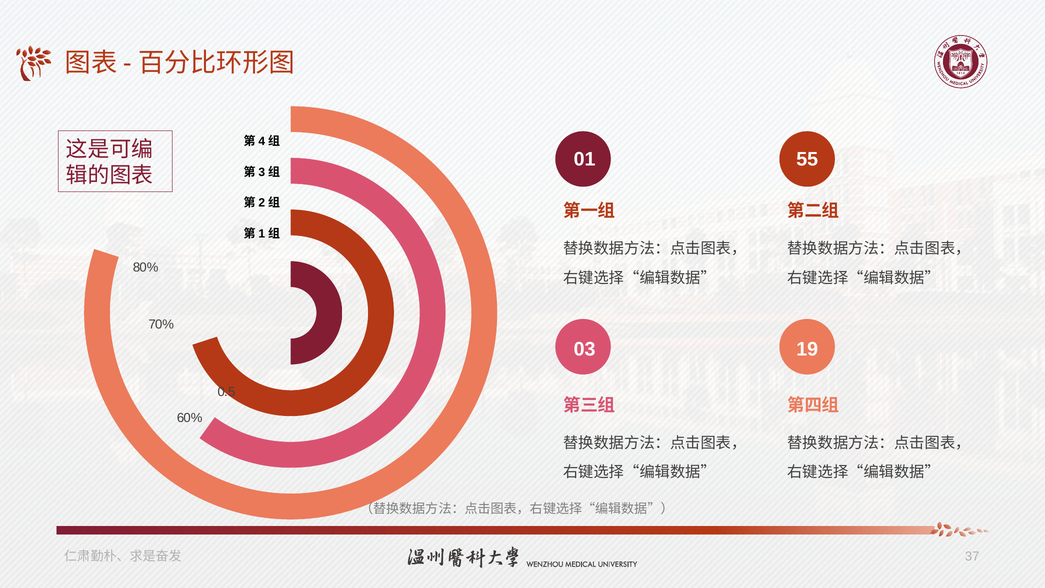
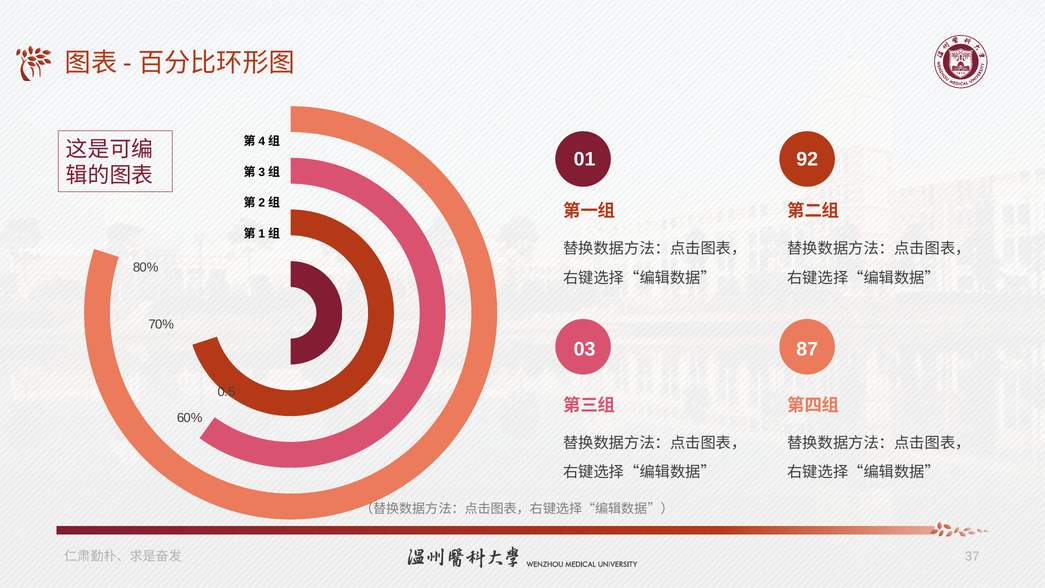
55: 55 -> 92
19: 19 -> 87
